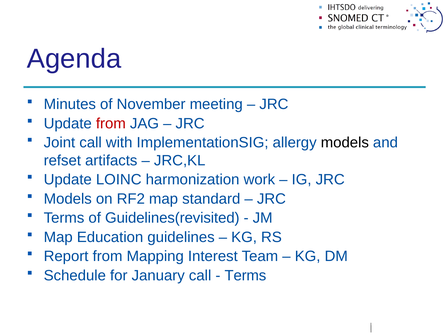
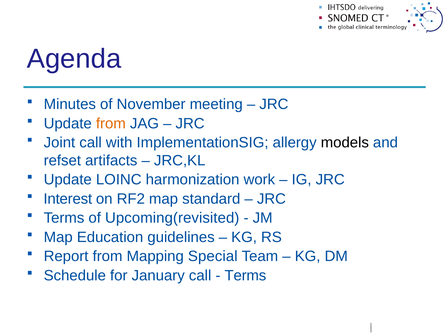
from at (111, 123) colour: red -> orange
Models at (68, 199): Models -> Interest
Guidelines(revisited: Guidelines(revisited -> Upcoming(revisited
Interest: Interest -> Special
